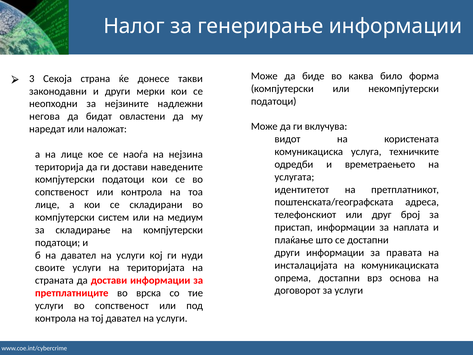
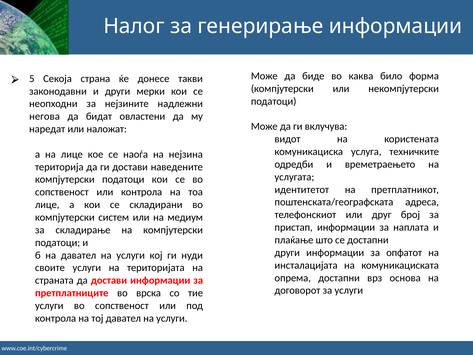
3: 3 -> 5
правата: правата -> опфатот
